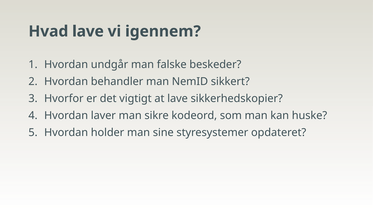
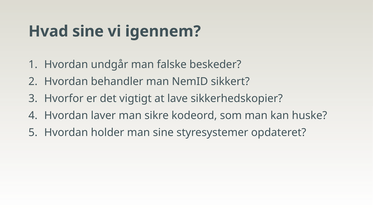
Hvad lave: lave -> sine
